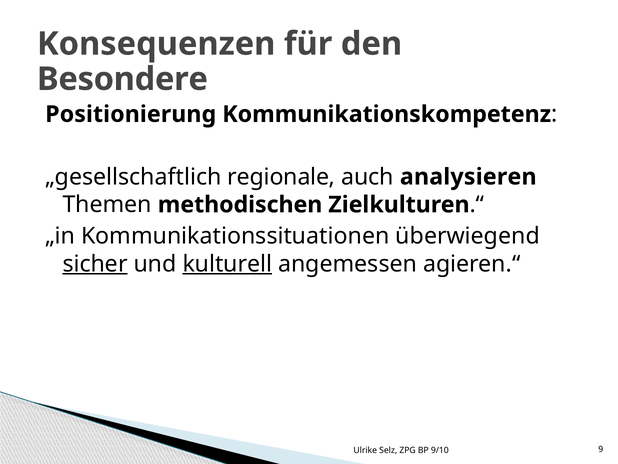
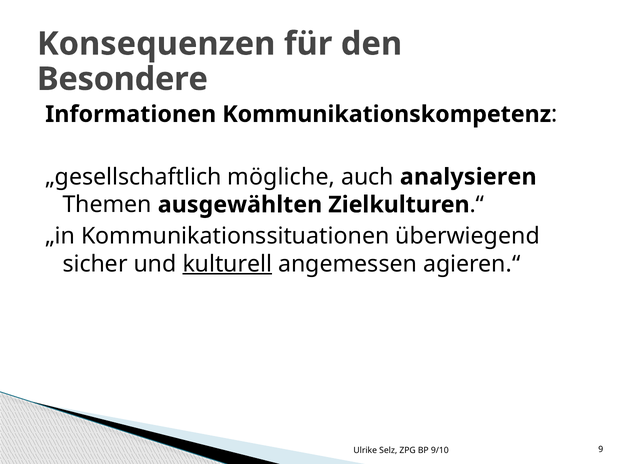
Positionierung: Positionierung -> Informationen
regionale: regionale -> mögliche
methodischen: methodischen -> ausgewählten
sicher underline: present -> none
